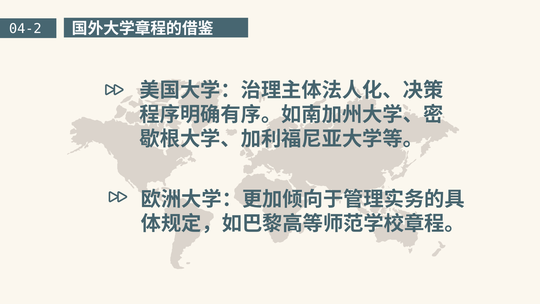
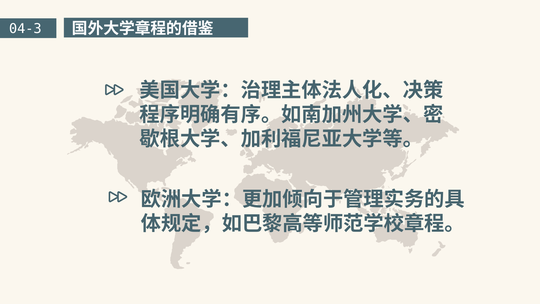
04-2: 04-2 -> 04-3
